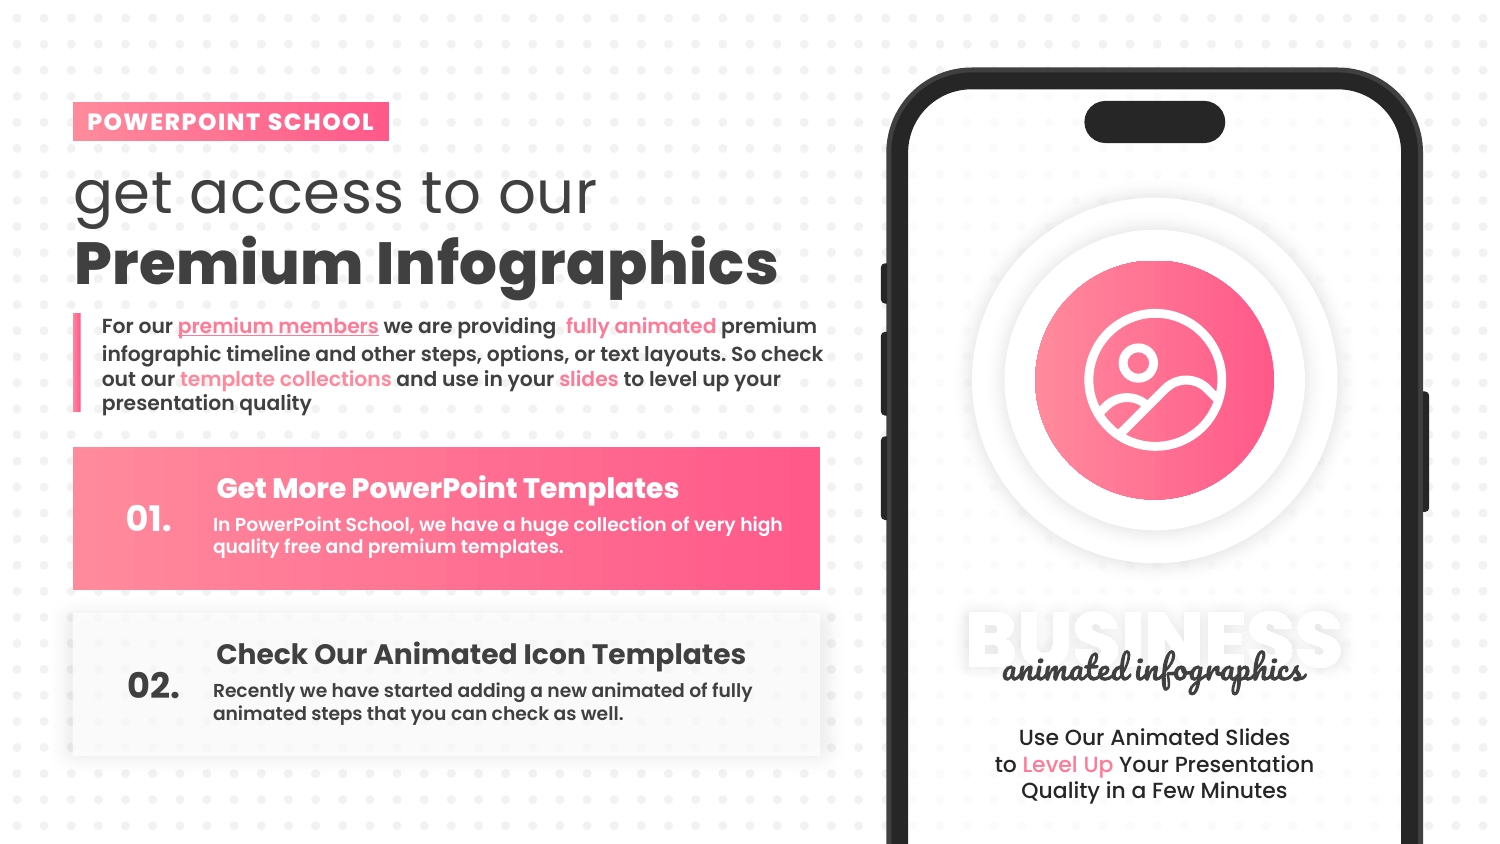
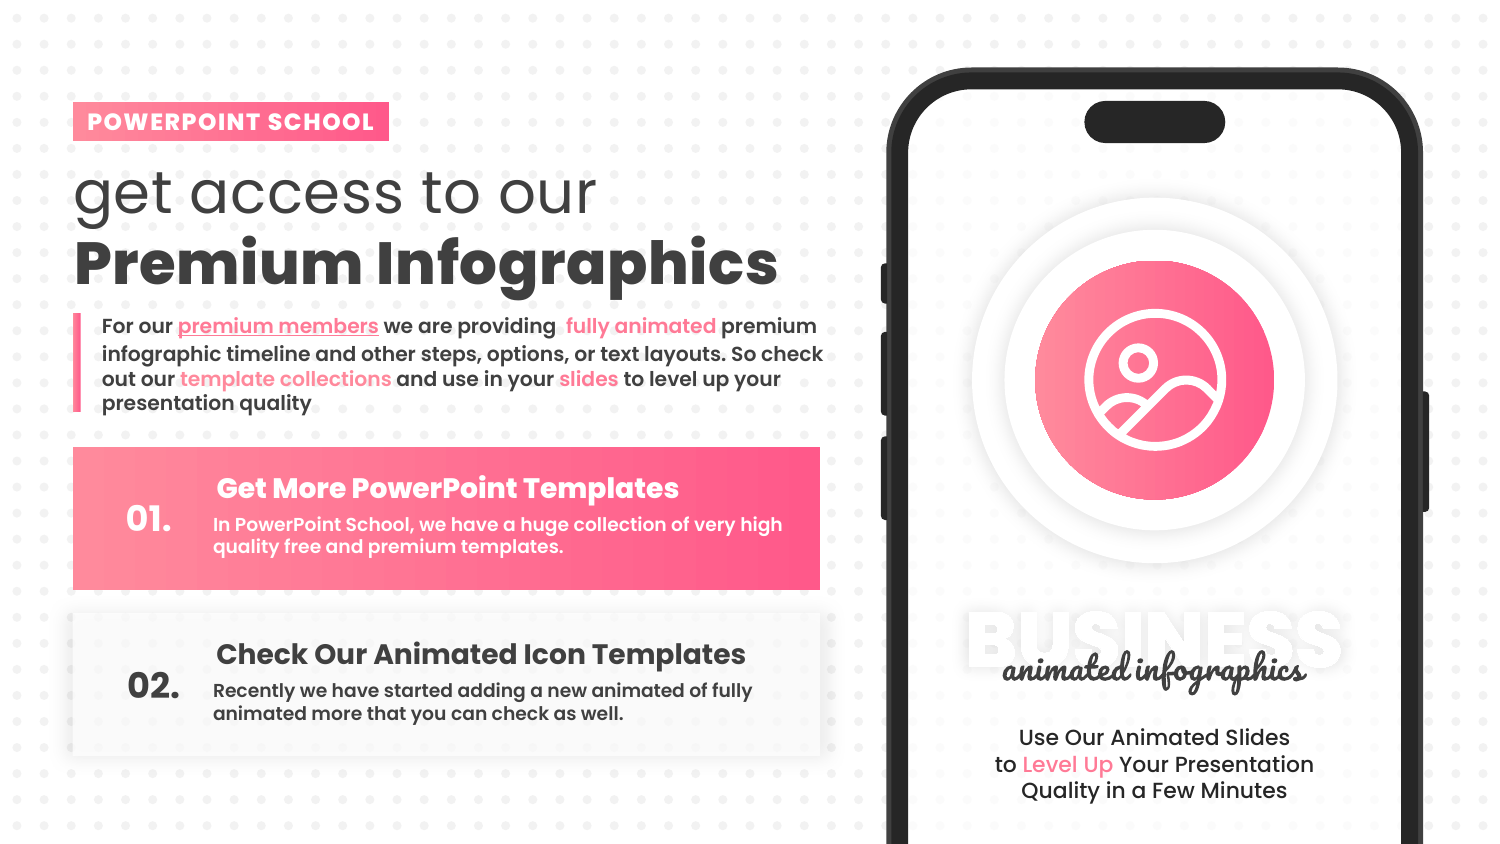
animated steps: steps -> more
